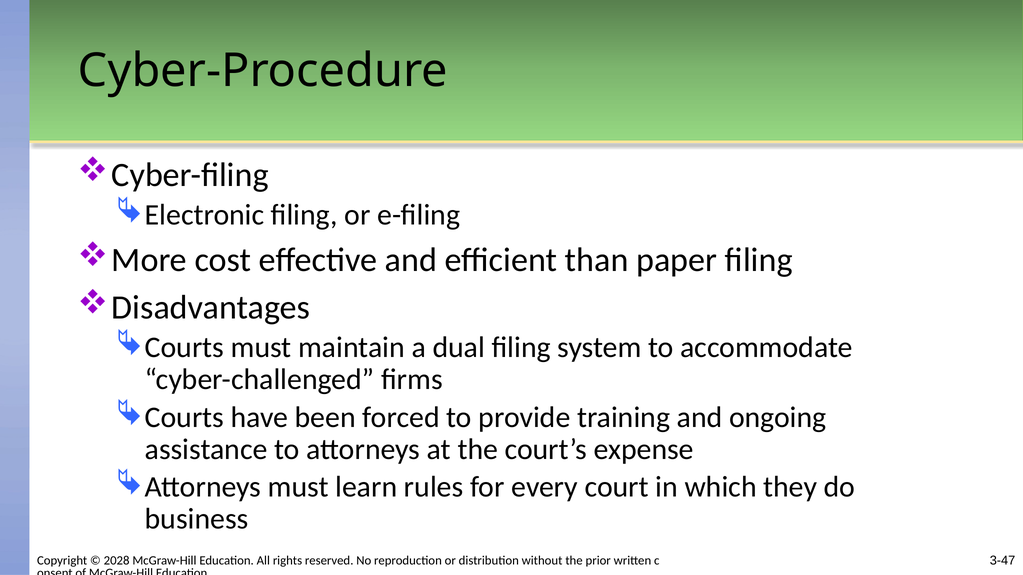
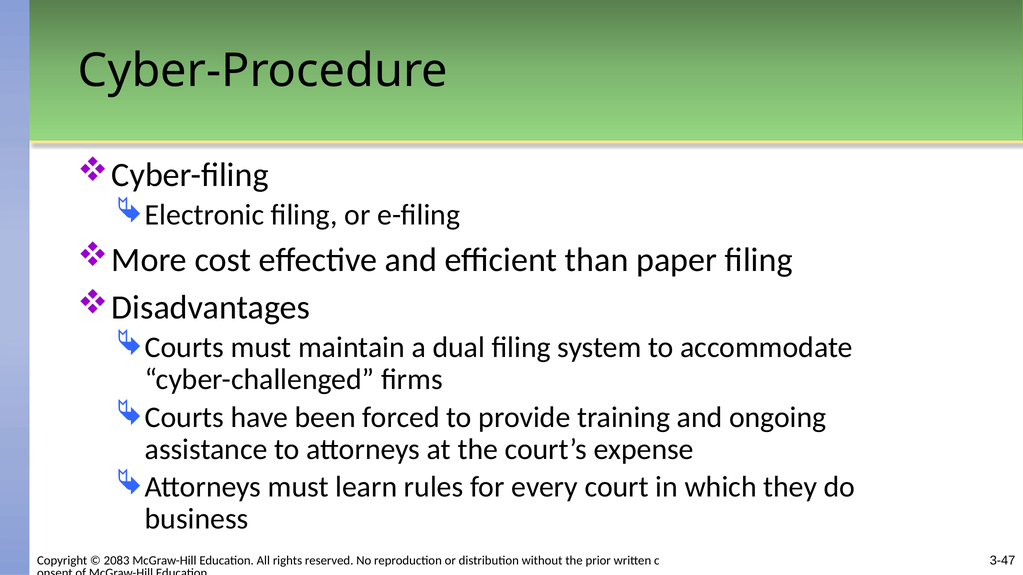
2028: 2028 -> 2083
